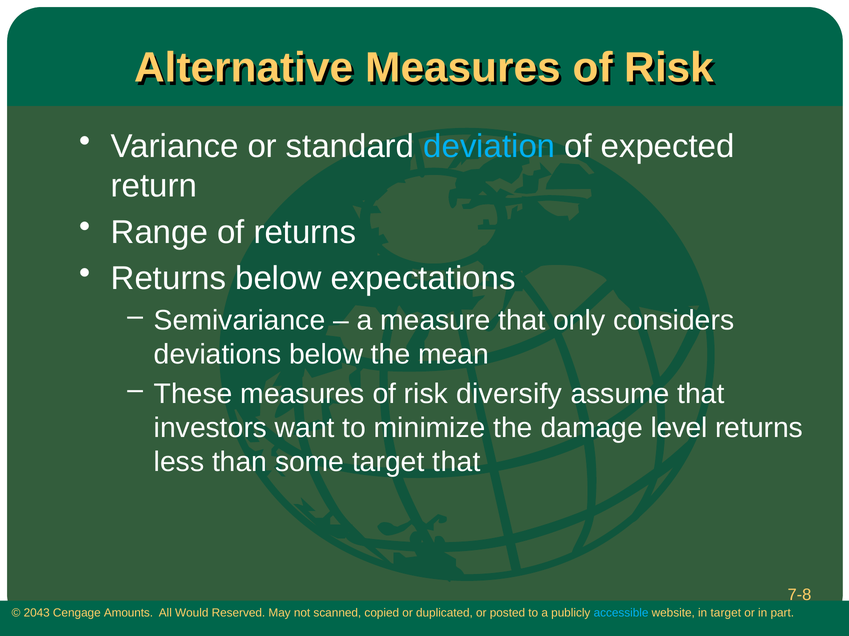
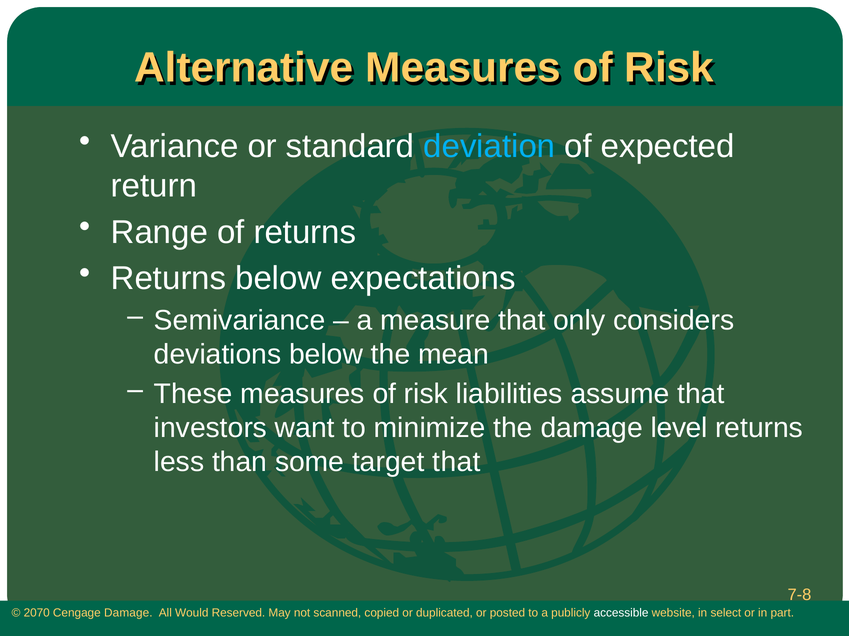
diversify: diversify -> liabilities
2043: 2043 -> 2070
Cengage Amounts: Amounts -> Damage
accessible colour: light blue -> white
in target: target -> select
